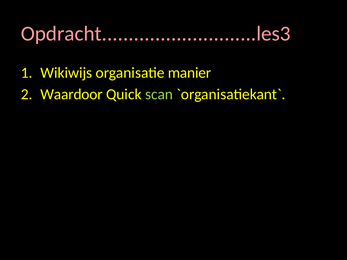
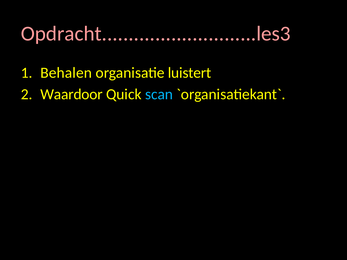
Wikiwijs: Wikiwijs -> Behalen
manier: manier -> luistert
scan colour: light green -> light blue
